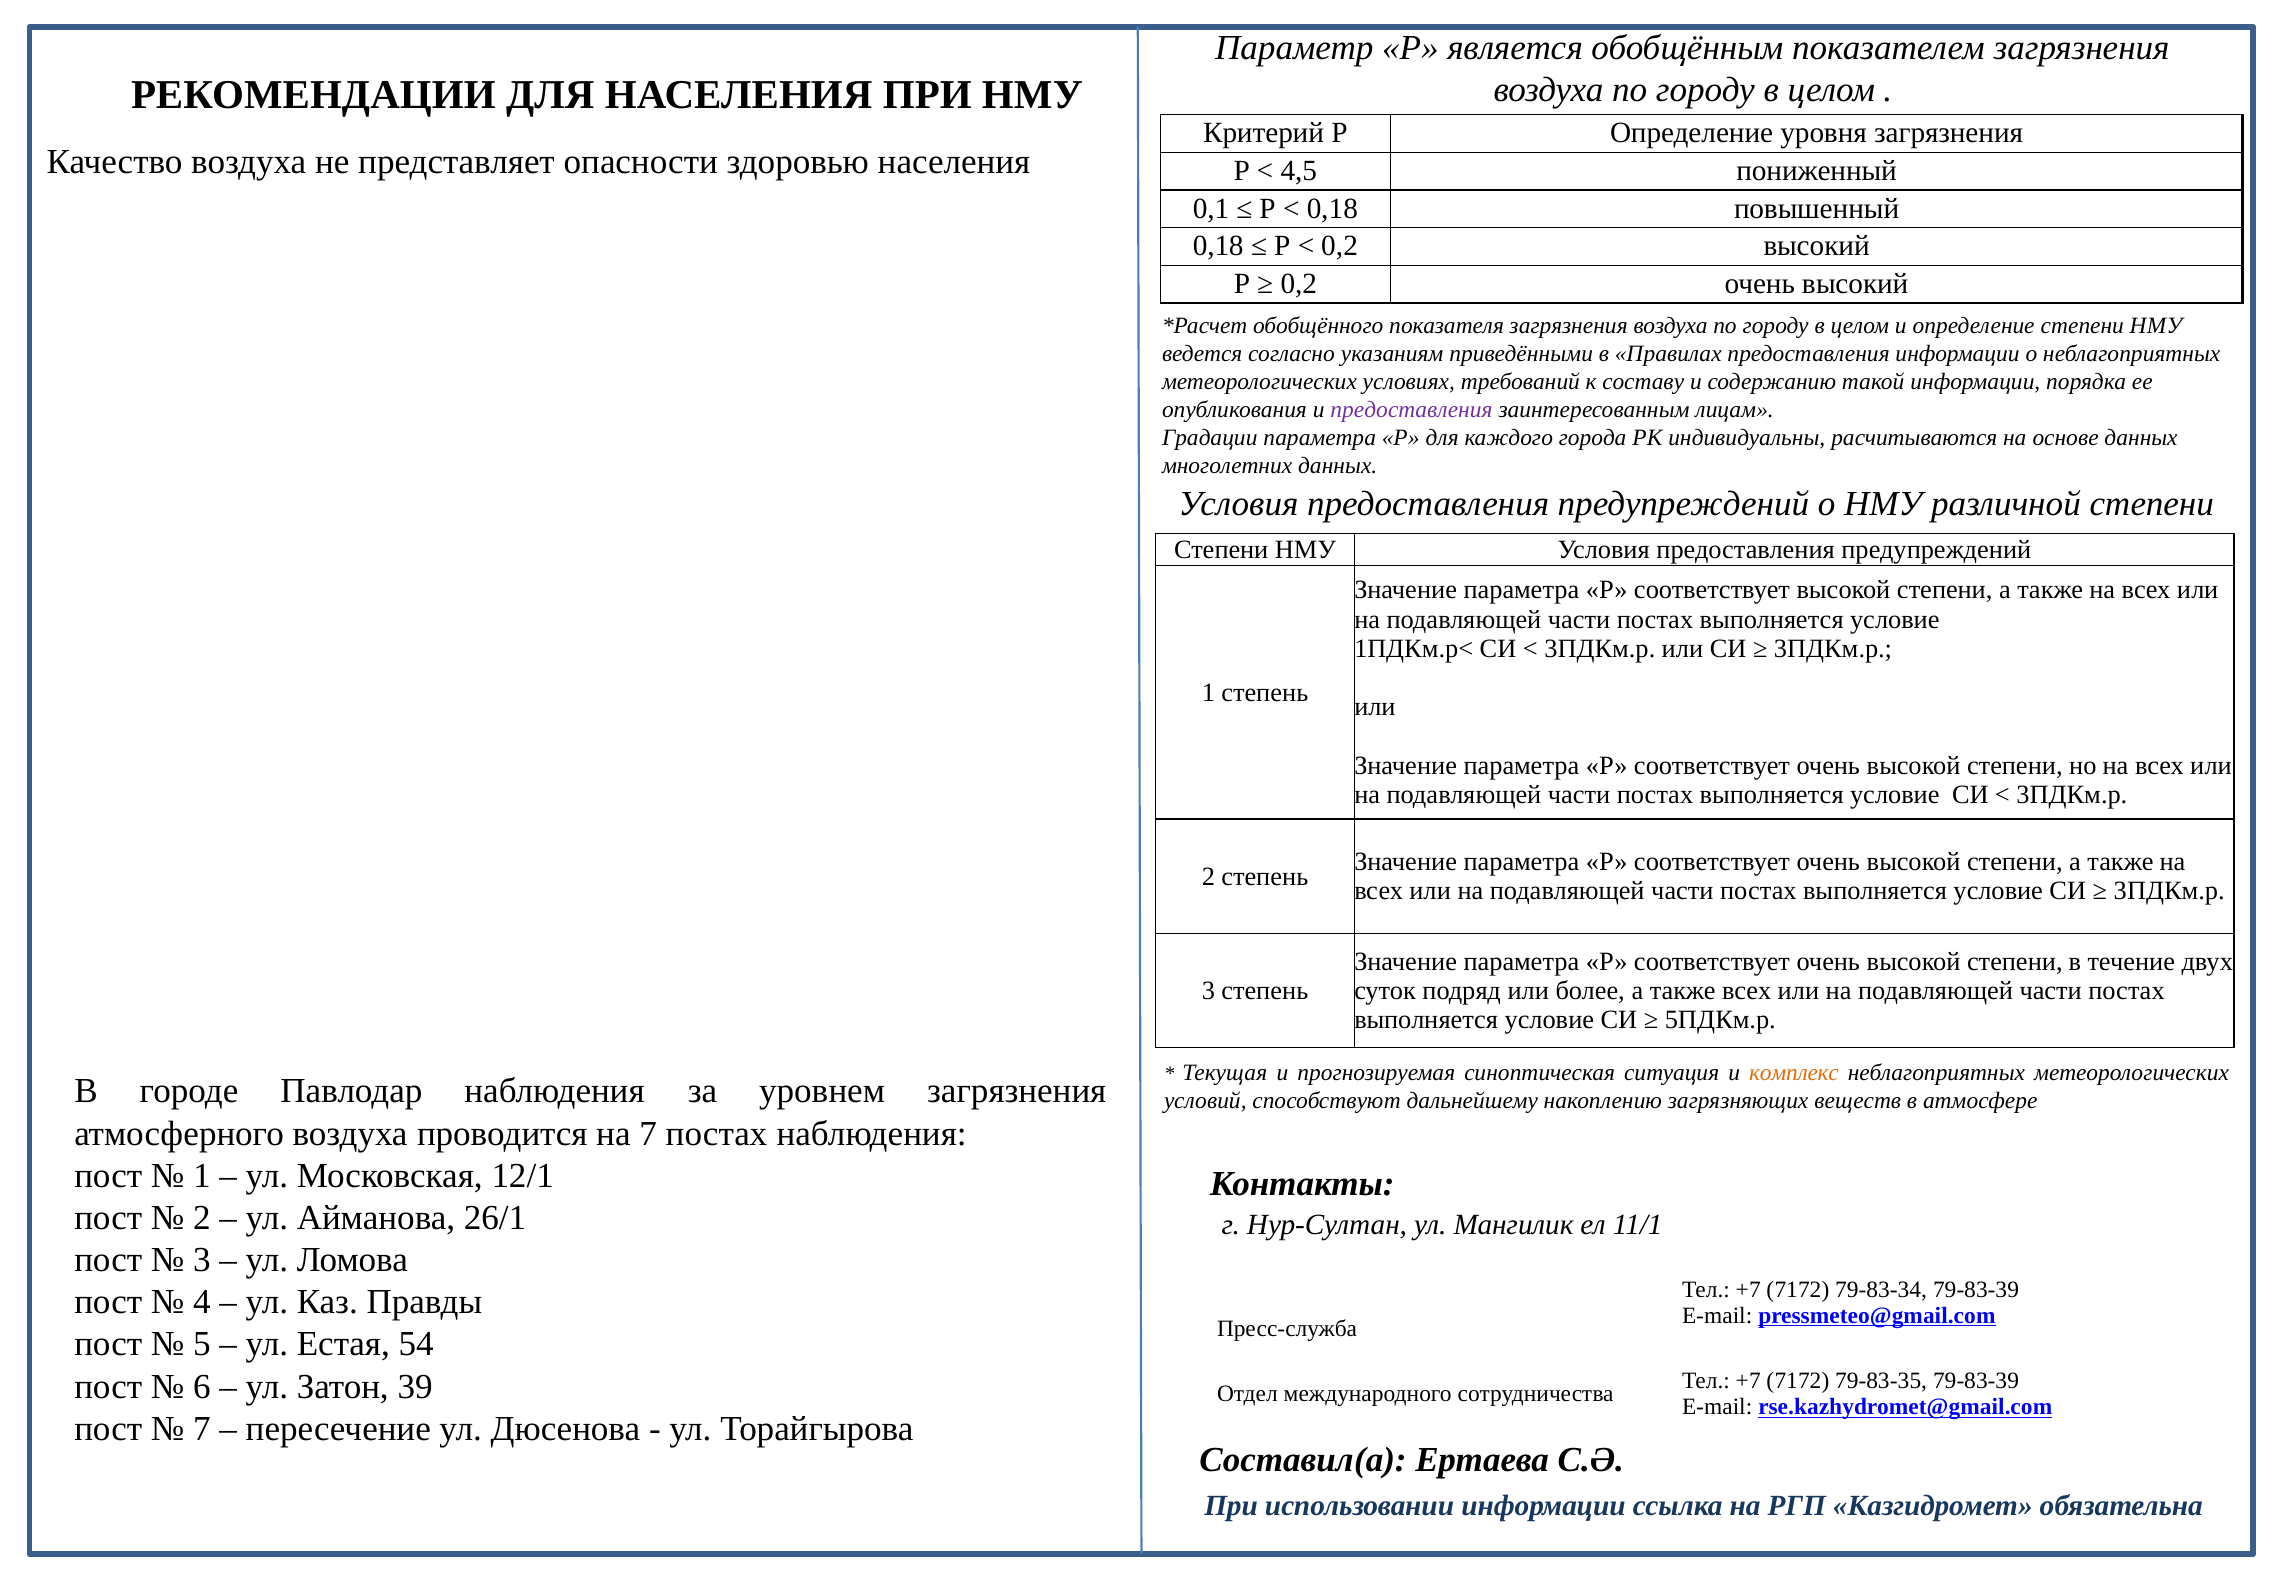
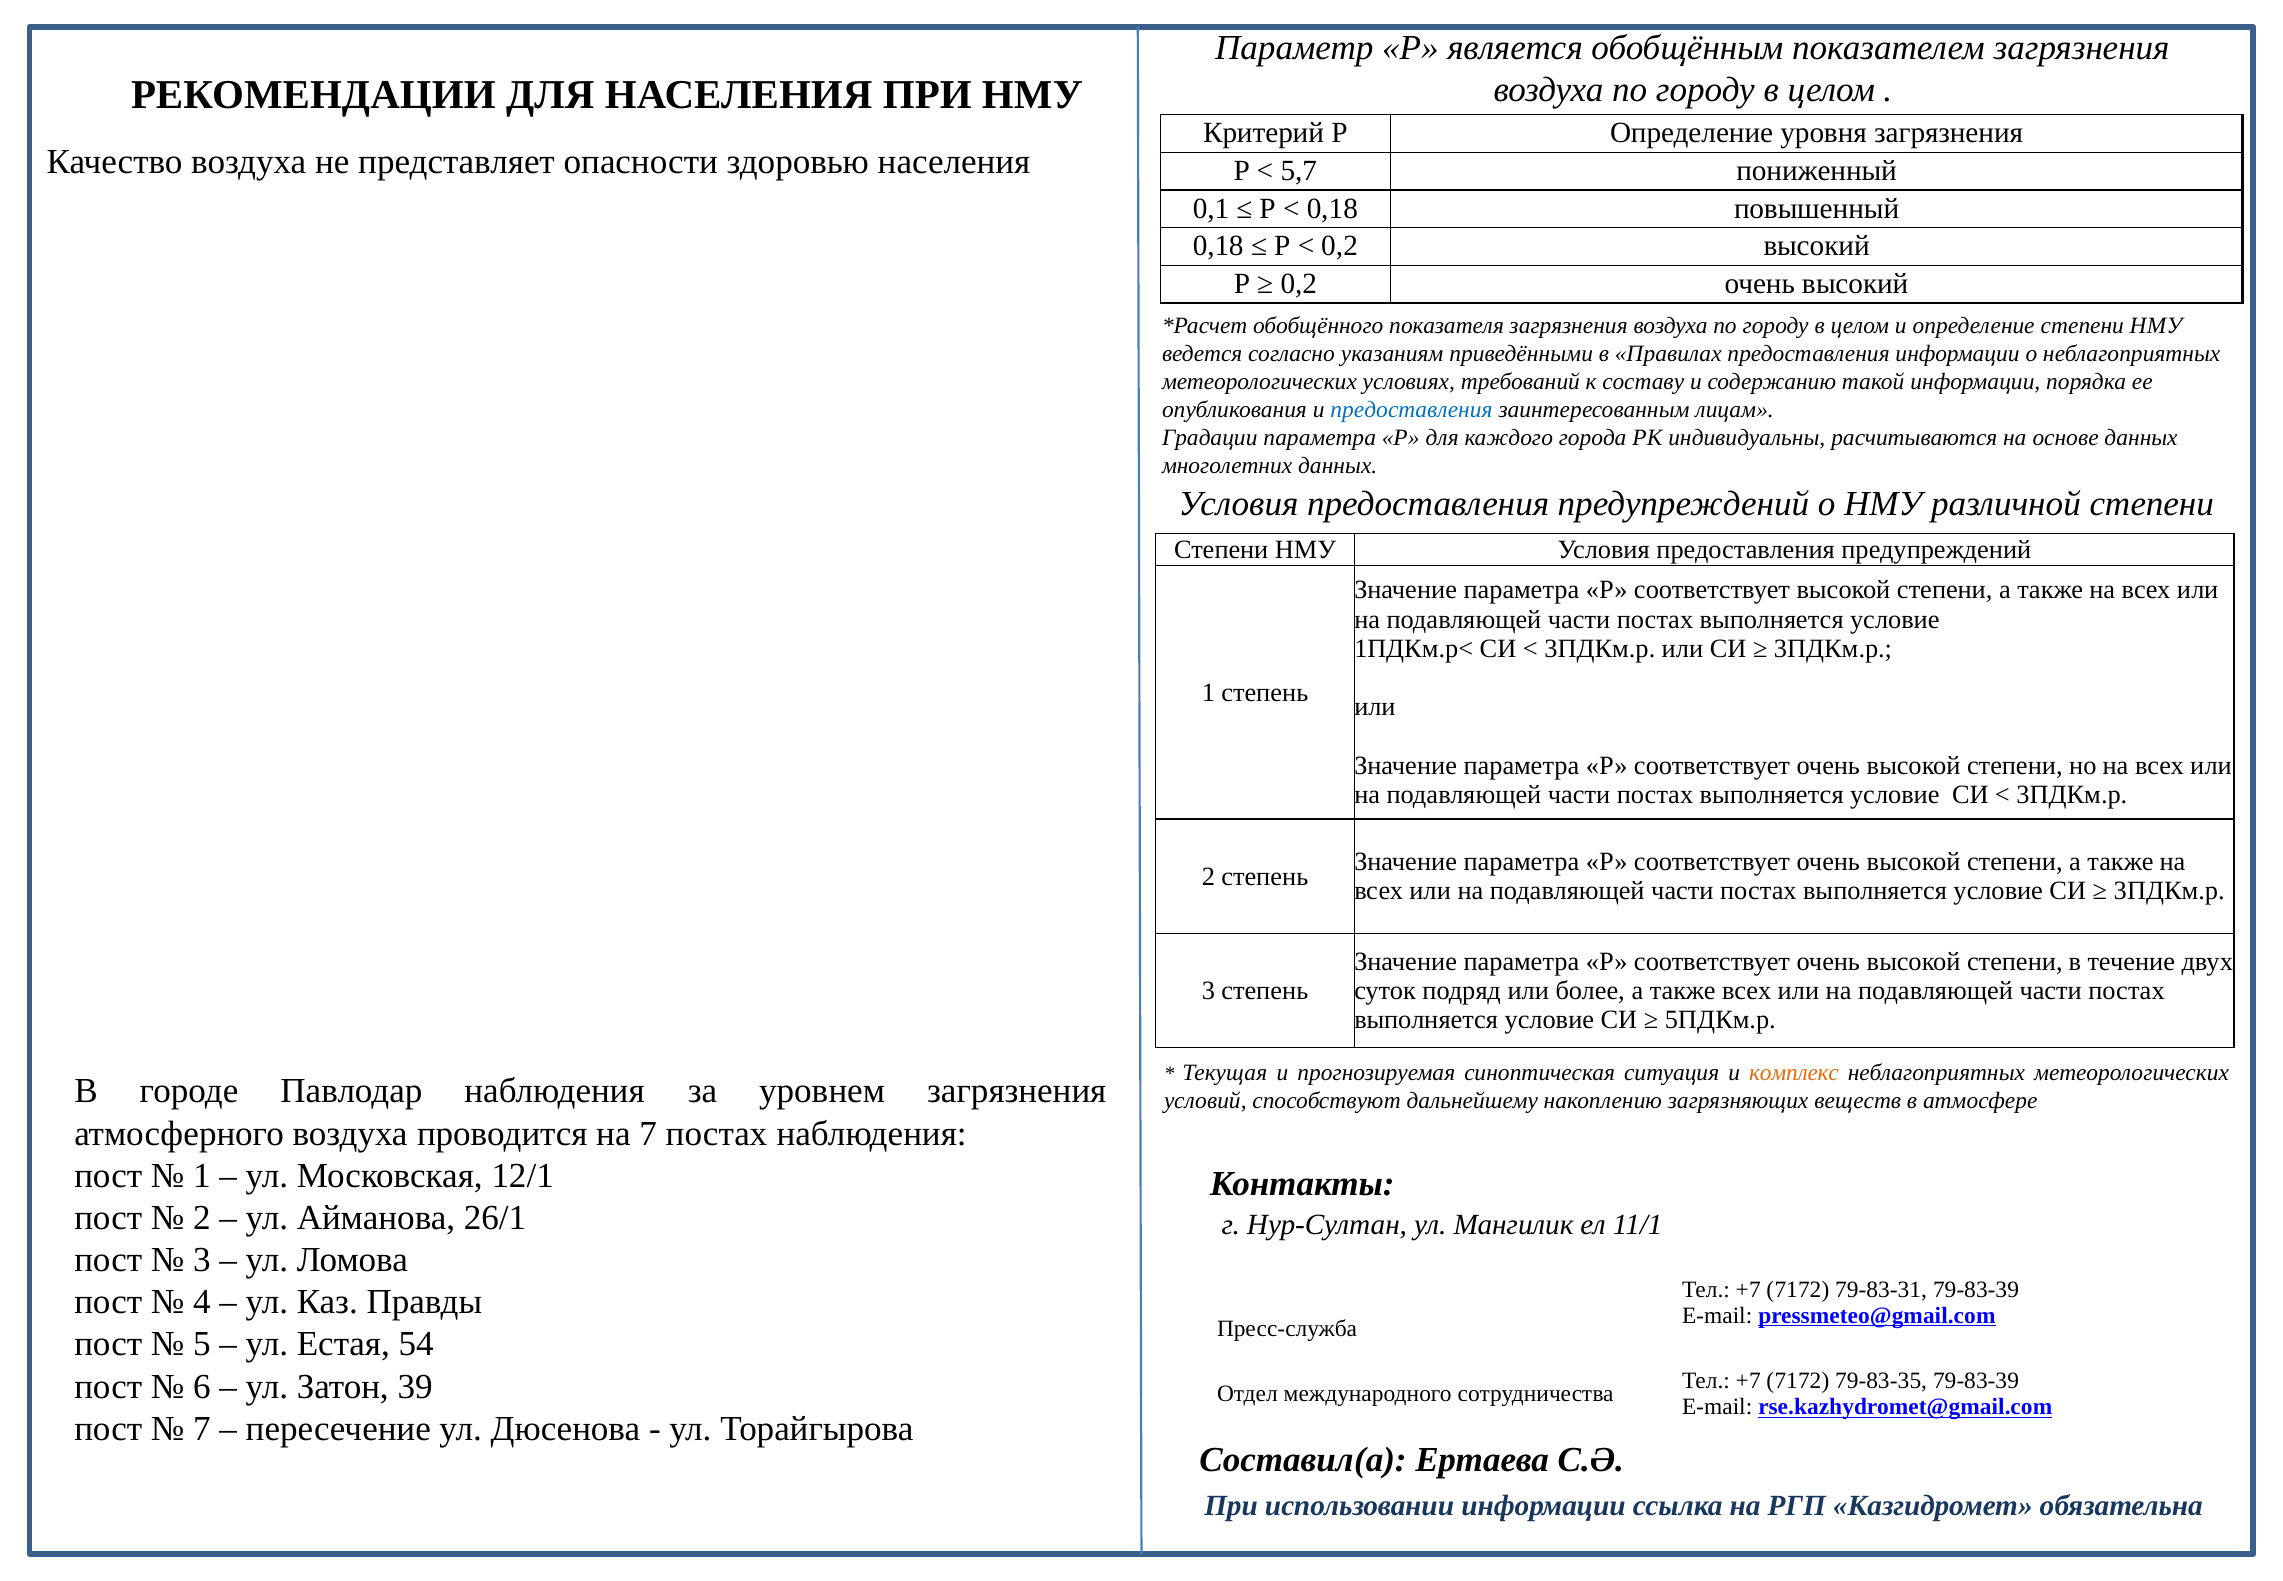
4,5: 4,5 -> 5,7
предоставления at (1411, 410) colour: purple -> blue
79-83-34: 79-83-34 -> 79-83-31
